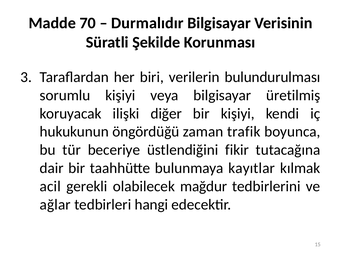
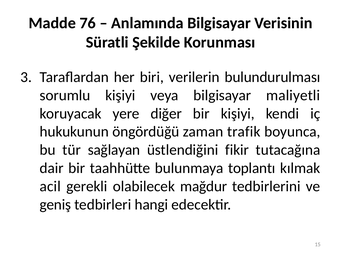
70: 70 -> 76
Durmalıdır: Durmalıdır -> Anlamında
üretilmiş: üretilmiş -> maliyetli
ilişki: ilişki -> yere
beceriye: beceriye -> sağlayan
kayıtlar: kayıtlar -> toplantı
ağlar: ağlar -> geniş
